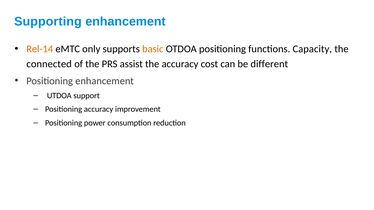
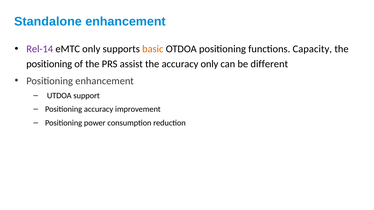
Supporting: Supporting -> Standalone
Rel-14 colour: orange -> purple
connected at (49, 64): connected -> positioning
accuracy cost: cost -> only
